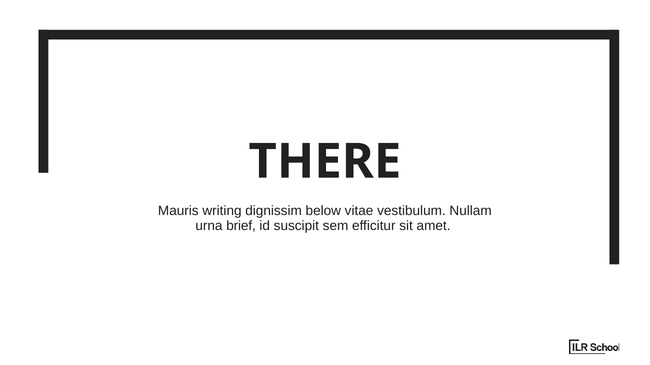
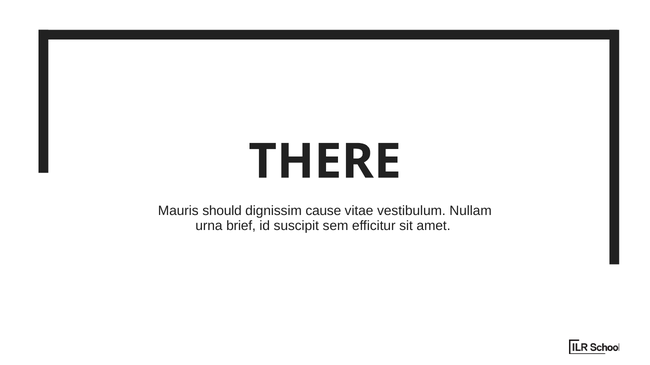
writing: writing -> should
below: below -> cause
